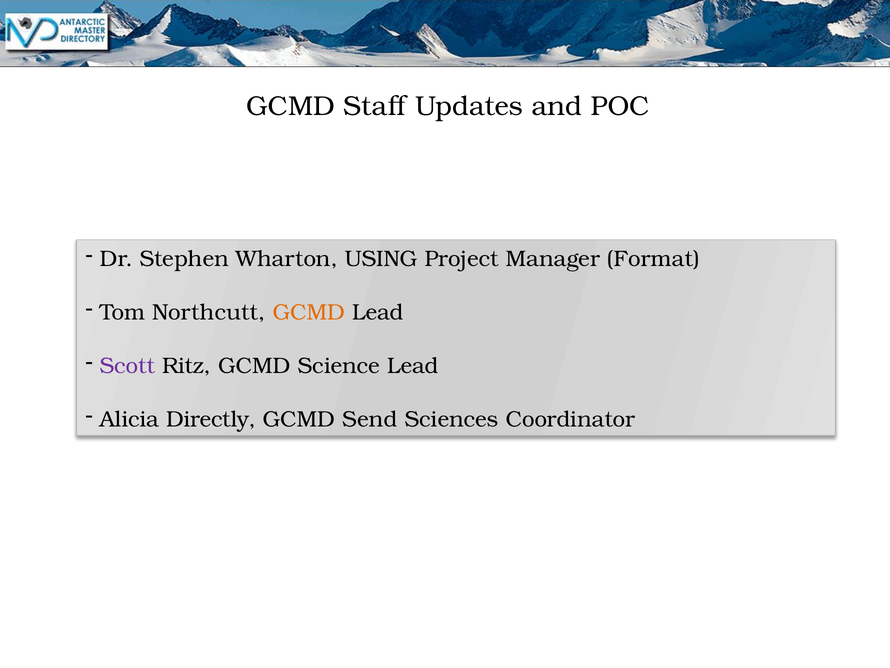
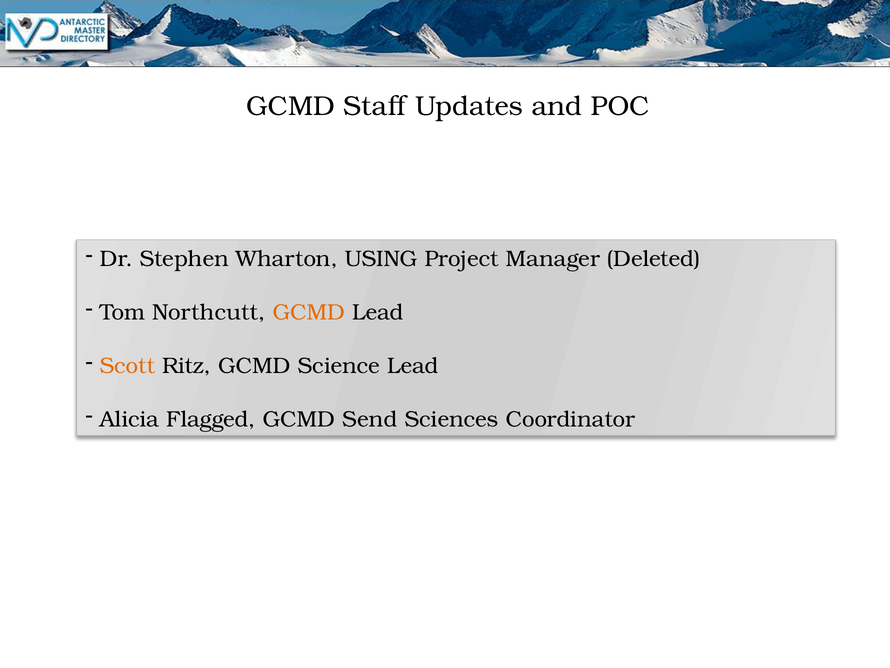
Format: Format -> Deleted
Scott colour: purple -> orange
Directly: Directly -> Flagged
